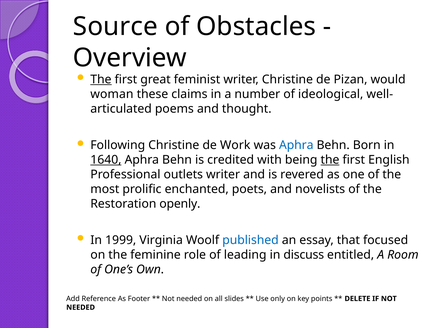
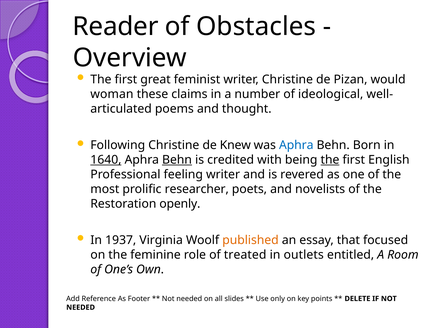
Source: Source -> Reader
The at (101, 80) underline: present -> none
Work: Work -> Knew
Behn at (177, 160) underline: none -> present
outlets: outlets -> feeling
enchanted: enchanted -> researcher
1999: 1999 -> 1937
published colour: blue -> orange
leading: leading -> treated
discuss: discuss -> outlets
